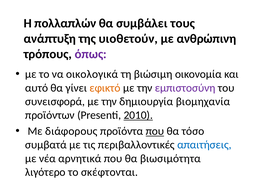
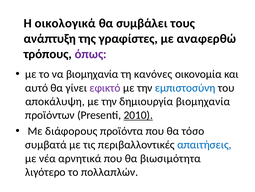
πολλαπλών: πολλαπλών -> οικολογικά
υιοθετούν: υιοθετούν -> γραφίστες
ανθρώπινη: ανθρώπινη -> αναφερθώ
να οικολογικά: οικολογικά -> βιομηχανία
βιώσιμη: βιώσιμη -> κανόνες
εφικτό colour: orange -> purple
εμπιστοσύνη colour: purple -> blue
συνεισφορά: συνεισφορά -> αποκάλυψη
που at (155, 131) underline: present -> none
σκέφτονται: σκέφτονται -> πολλαπλών
